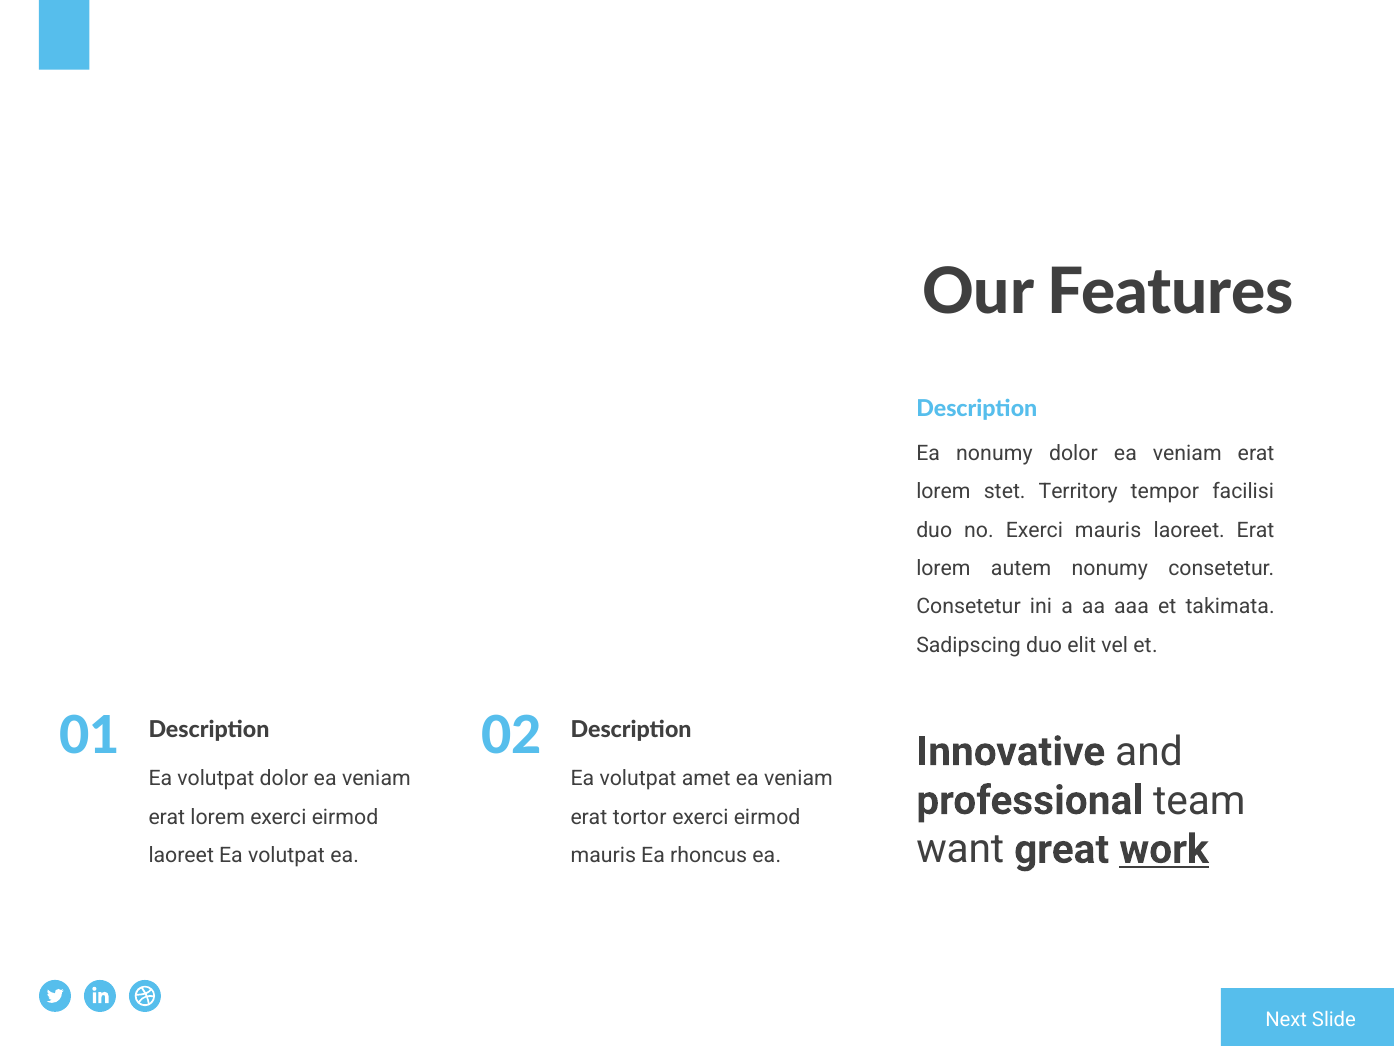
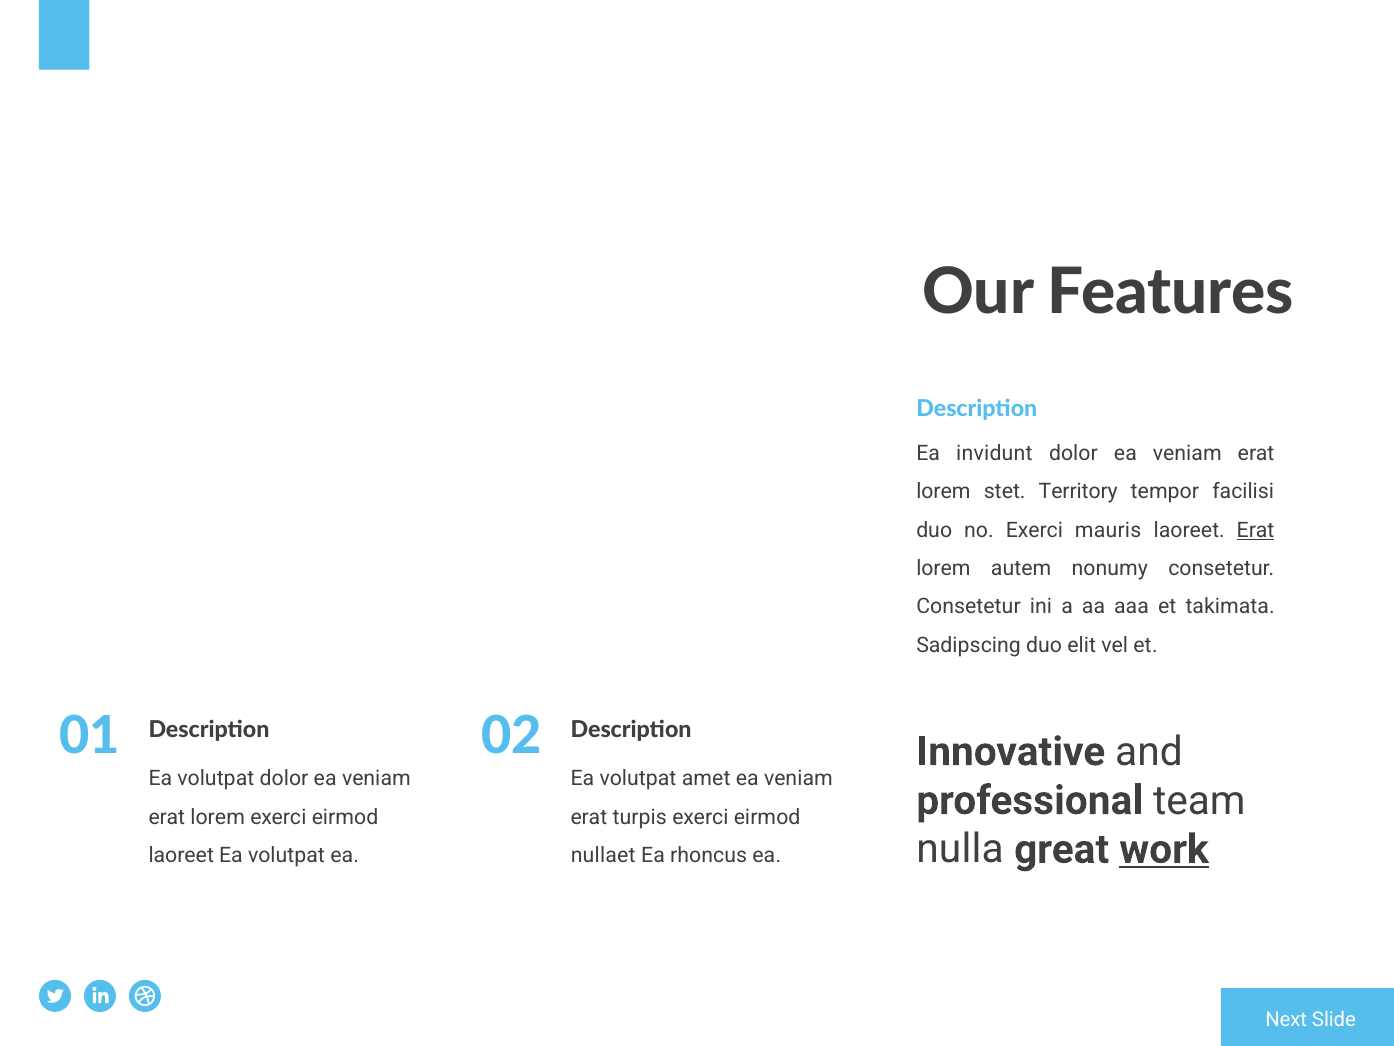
Ea nonumy: nonumy -> invidunt
Erat at (1256, 530) underline: none -> present
tortor: tortor -> turpis
want: want -> nulla
mauris at (603, 855): mauris -> nullaet
